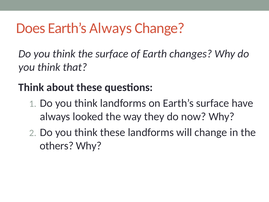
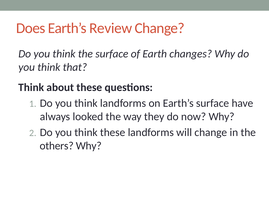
Earth’s Always: Always -> Review
